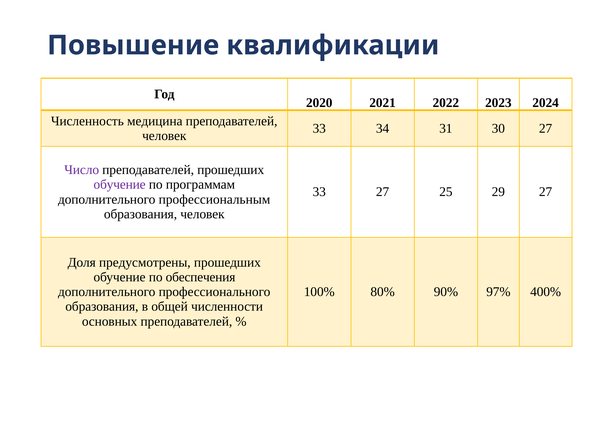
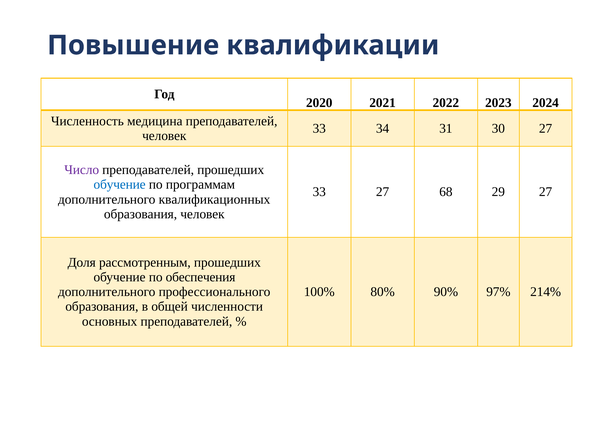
обучение at (120, 185) colour: purple -> blue
25: 25 -> 68
профессиональным: профессиональным -> квалификационных
предусмотрены: предусмотрены -> рассмотренным
400%: 400% -> 214%
